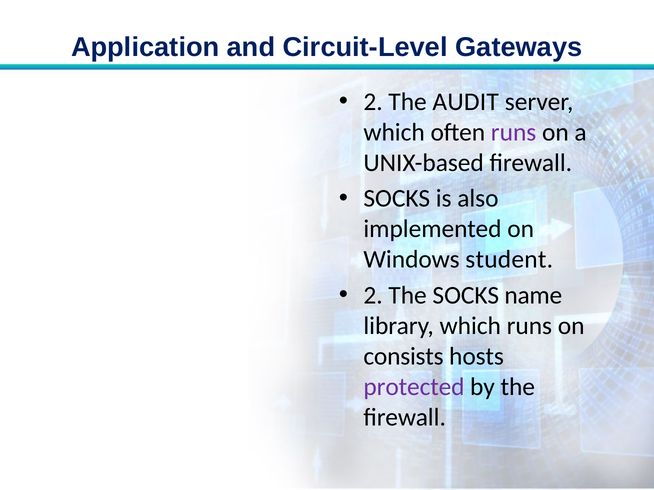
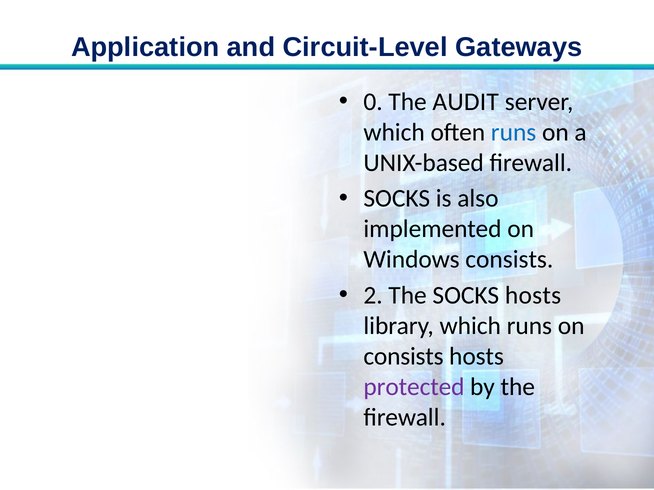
2 at (373, 102): 2 -> 0
runs at (514, 133) colour: purple -> blue
Windows student: student -> consists
SOCKS name: name -> hosts
